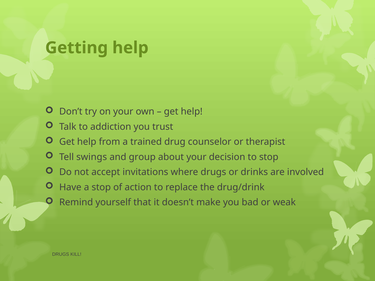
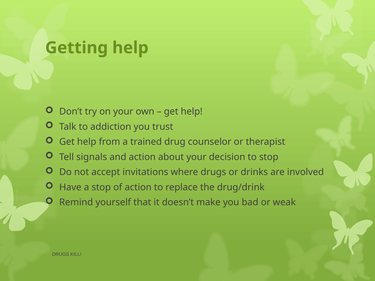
swings: swings -> signals
and group: group -> action
